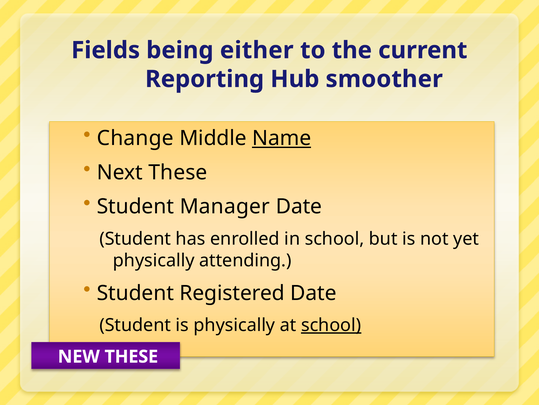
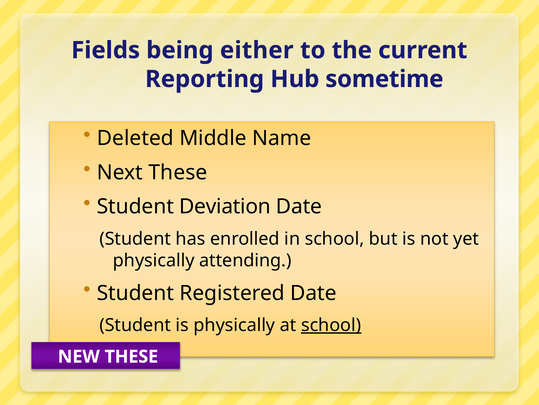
smoother: smoother -> sometime
Change: Change -> Deleted
Name underline: present -> none
Manager: Manager -> Deviation
